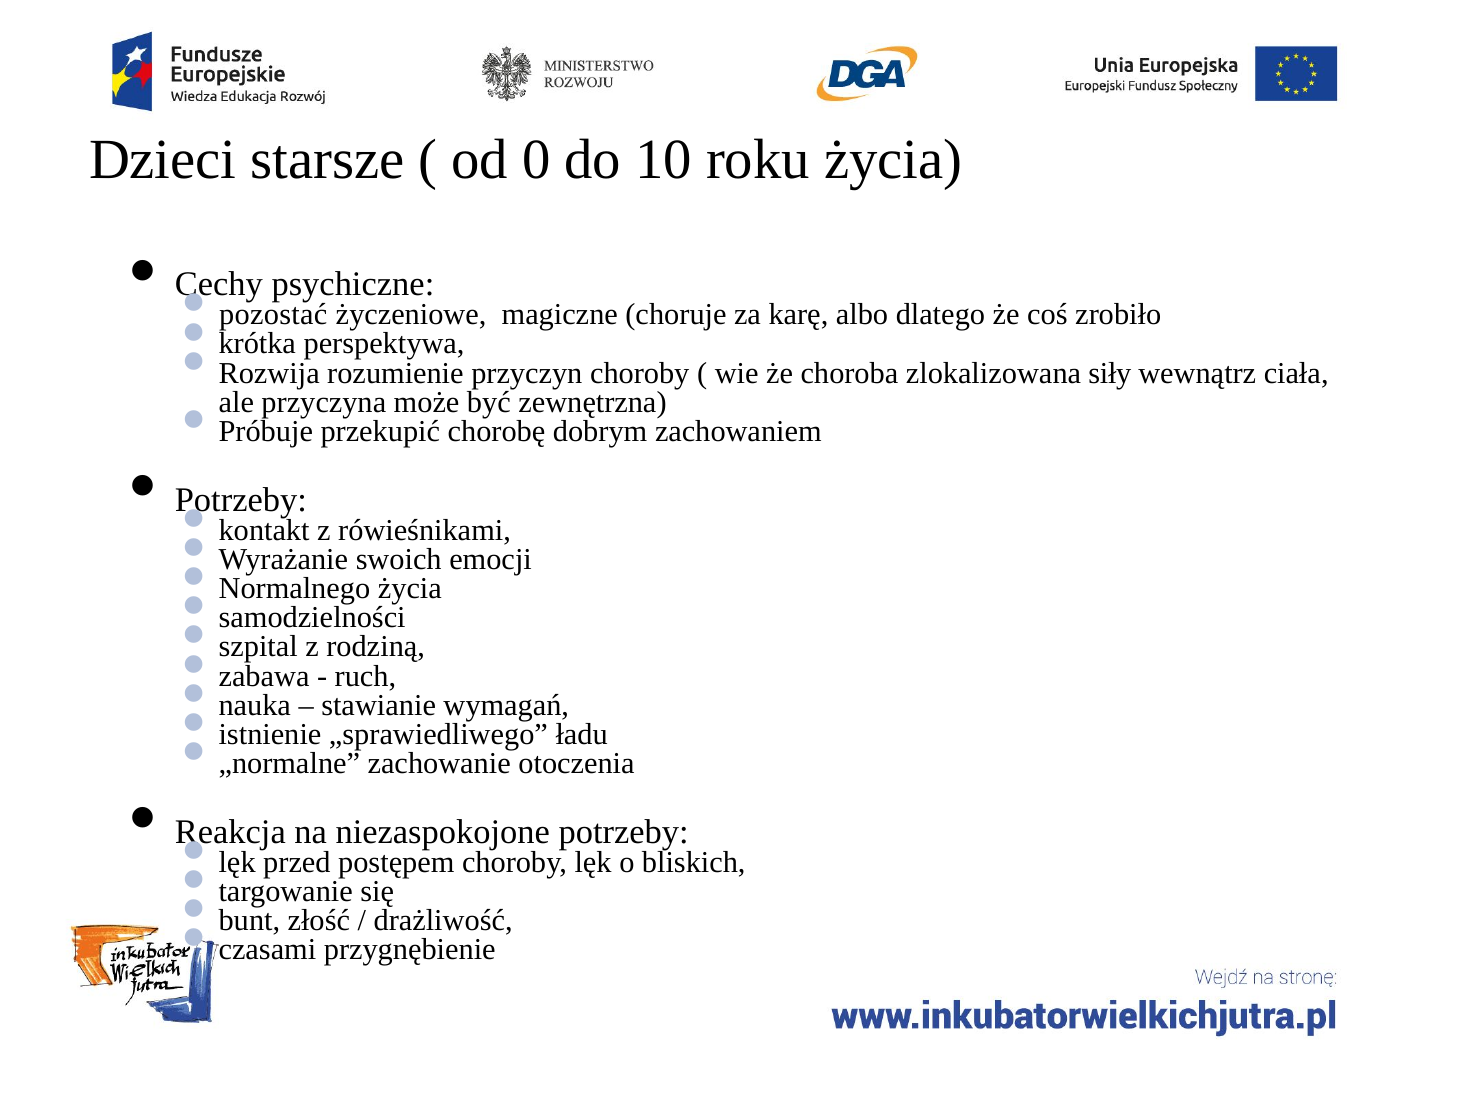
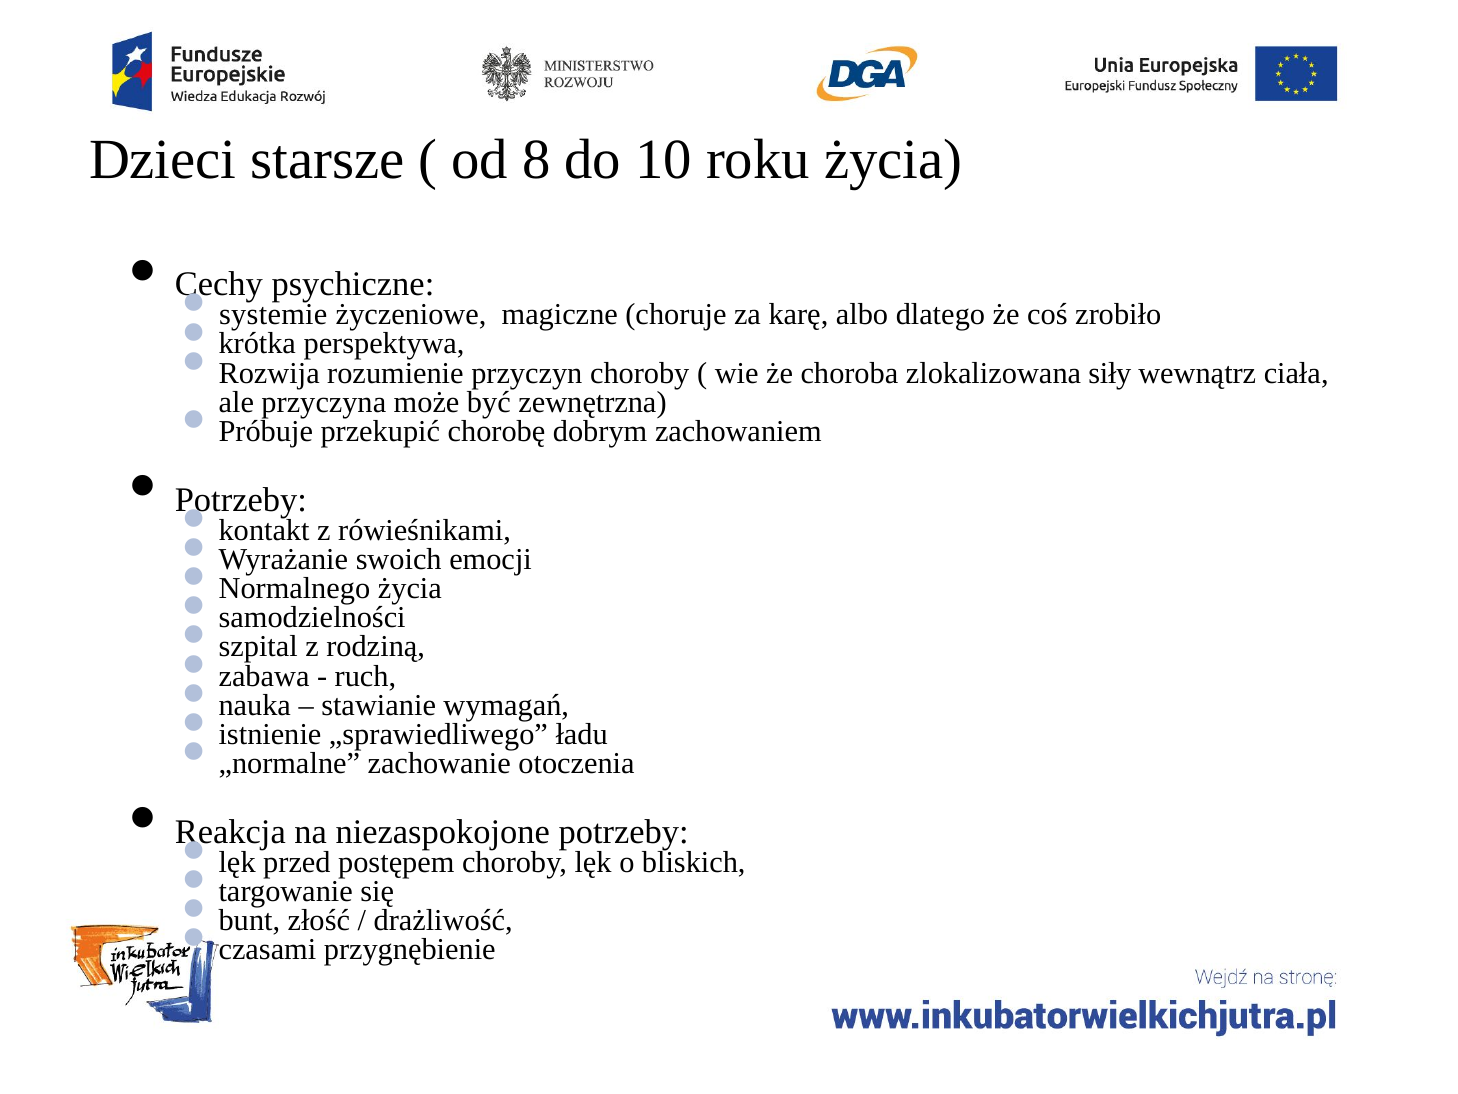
0: 0 -> 8
pozostać: pozostać -> systemie
